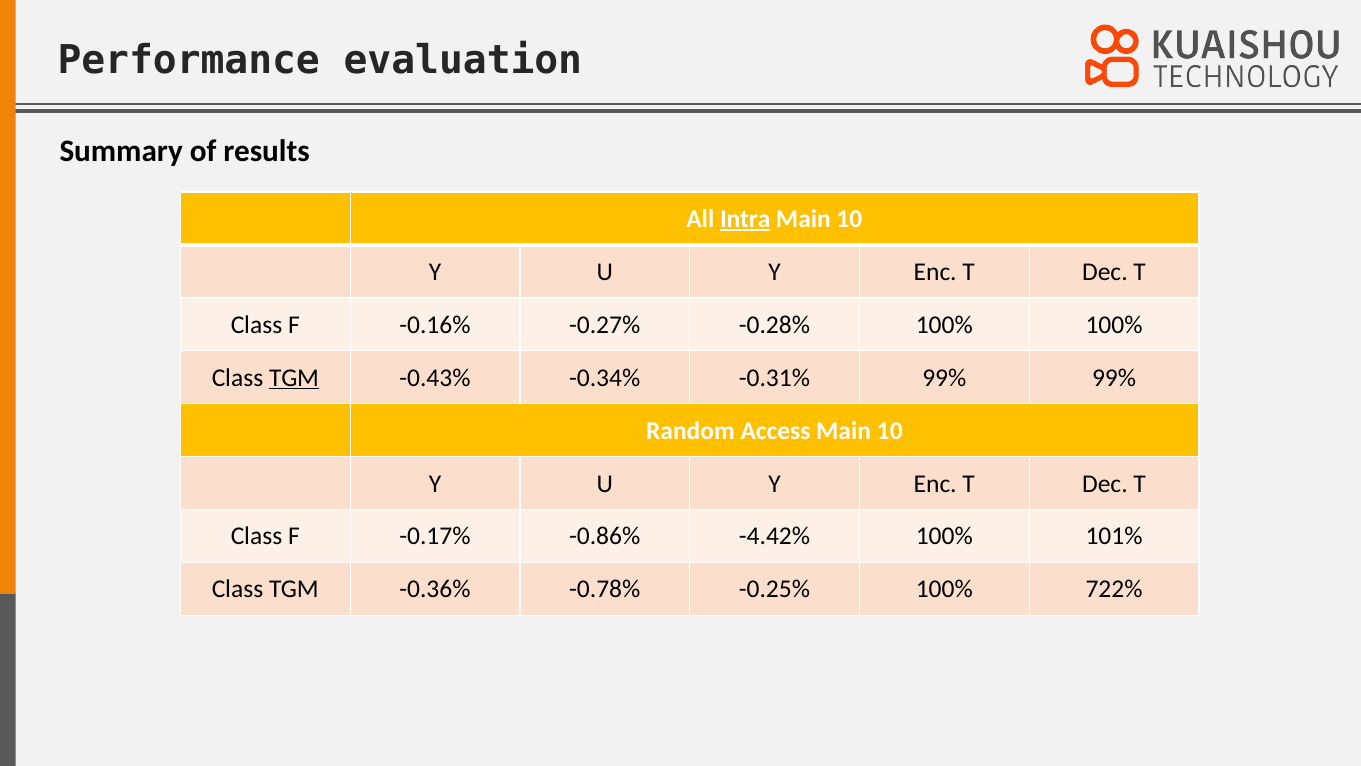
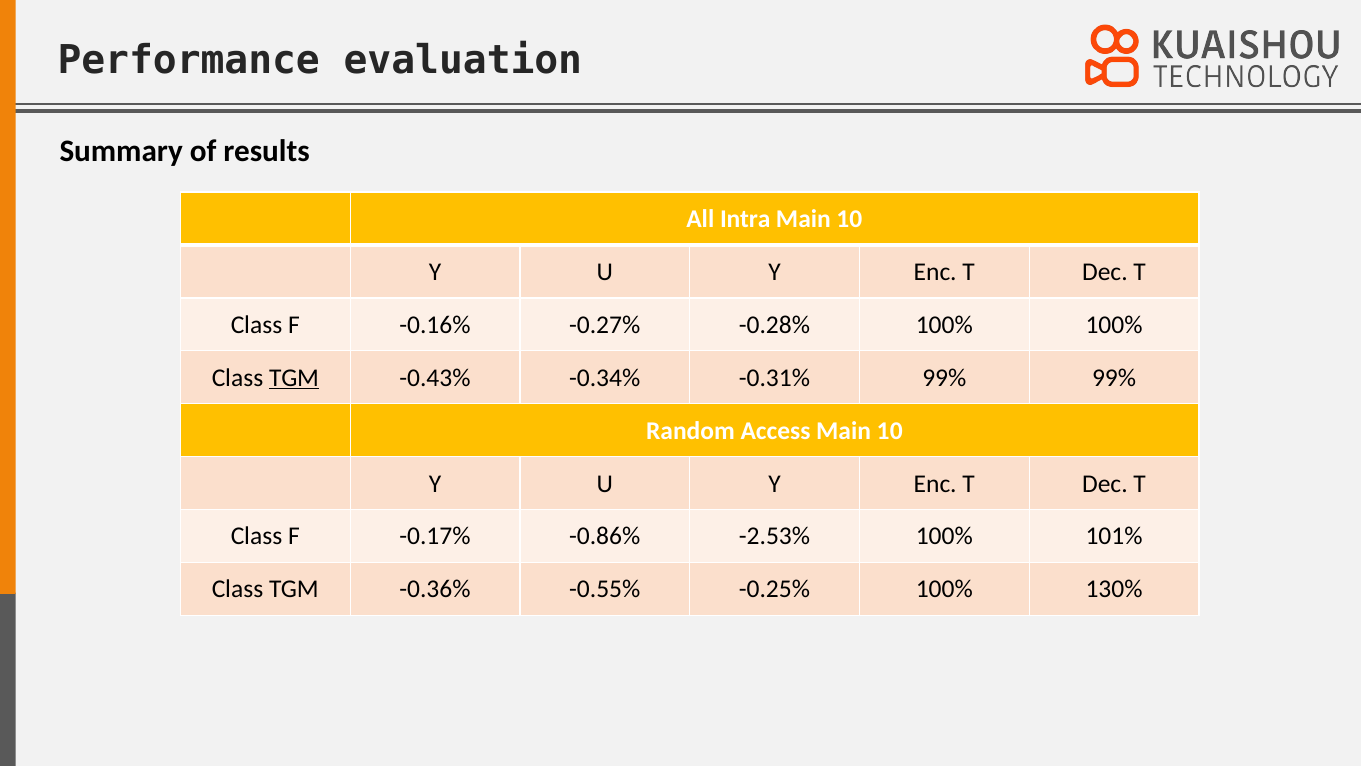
Intra underline: present -> none
-4.42%: -4.42% -> -2.53%
-0.78%: -0.78% -> -0.55%
722%: 722% -> 130%
